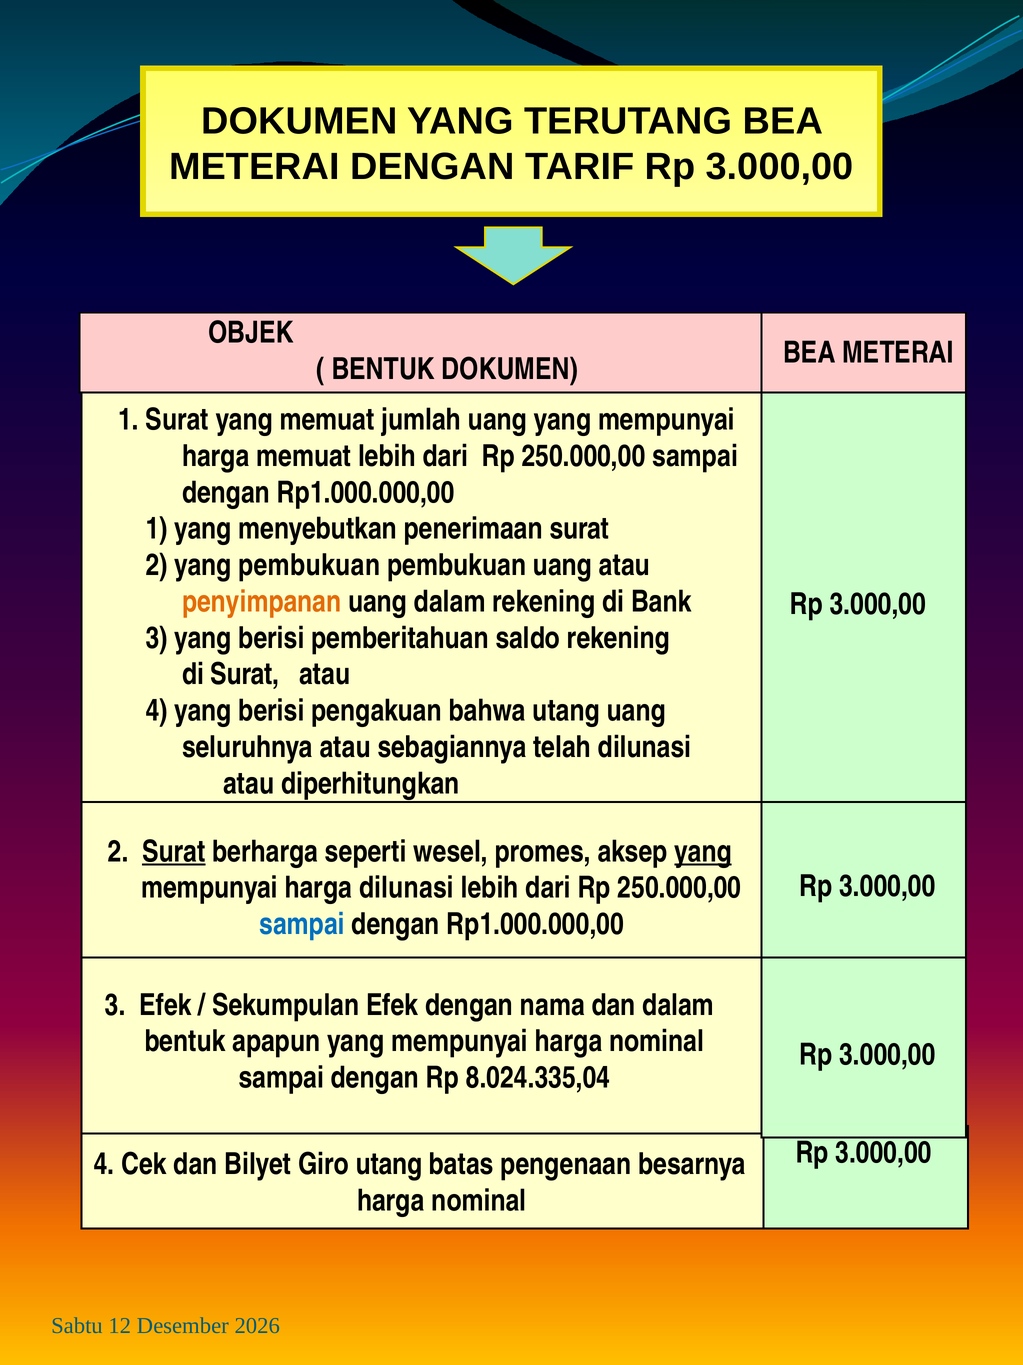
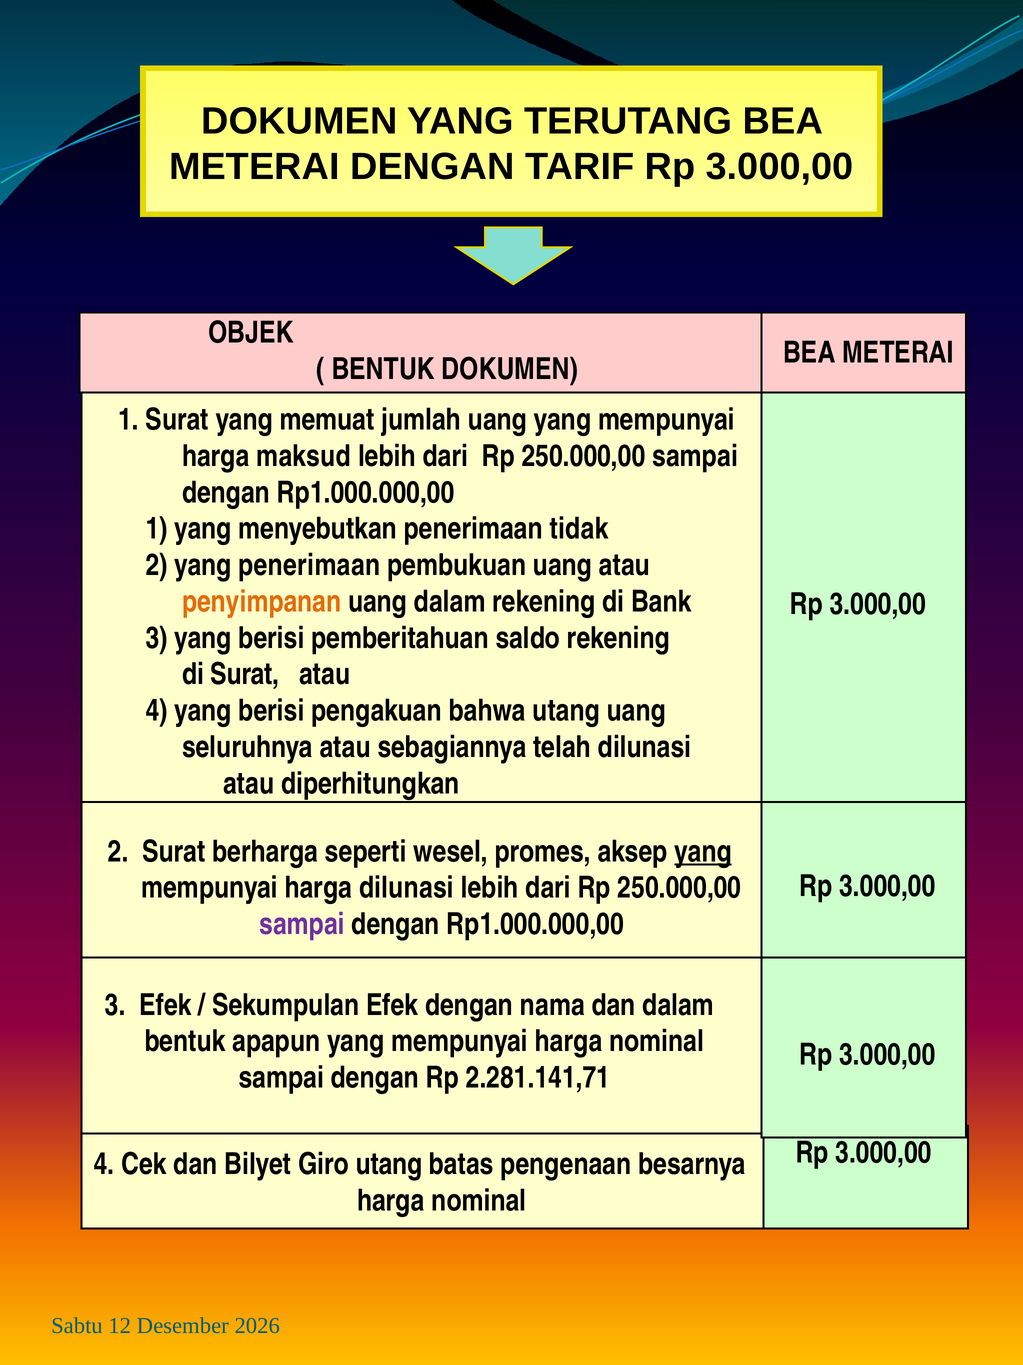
harga memuat: memuat -> maksud
penerimaan surat: surat -> tidak
yang pembukuan: pembukuan -> penerimaan
Surat at (174, 851) underline: present -> none
sampai at (302, 924) colour: blue -> purple
8.024.335,04: 8.024.335,04 -> 2.281.141,71
